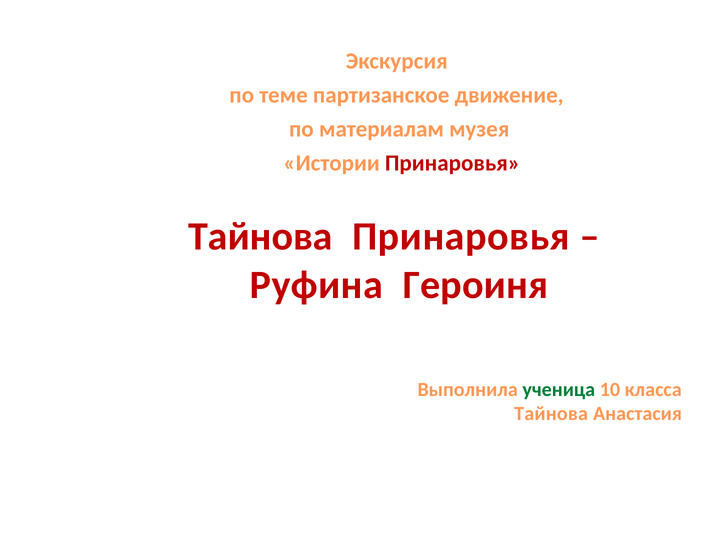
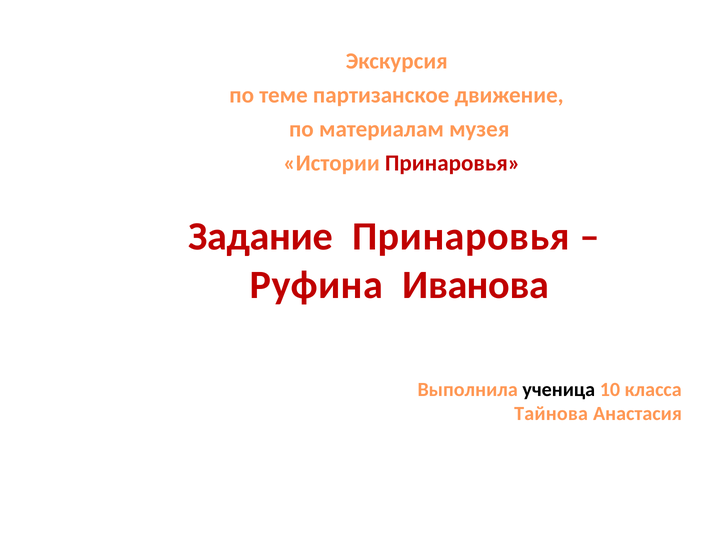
Тайнова at (260, 237): Тайнова -> Задание
Героиня: Героиня -> Иванова
ученица colour: green -> black
